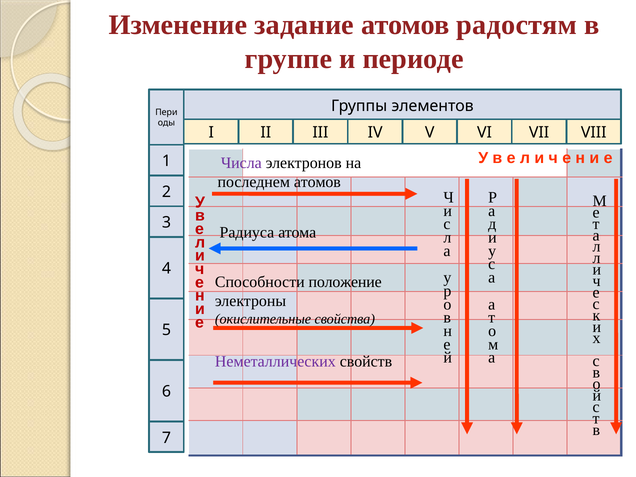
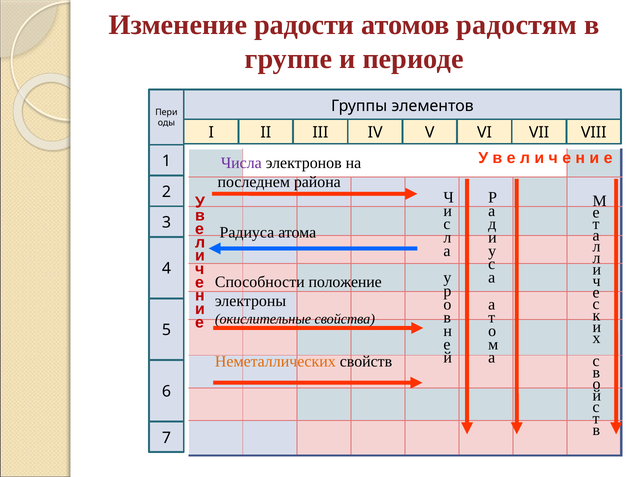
задание: задание -> радости
последнем атомов: атомов -> района
Неметаллических colour: purple -> orange
